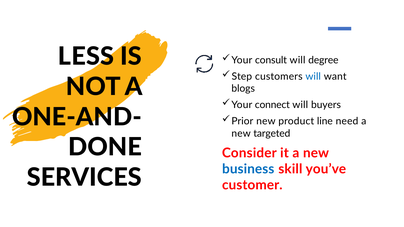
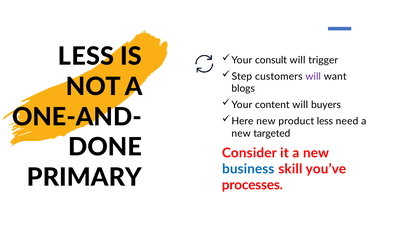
degree: degree -> trigger
will at (313, 77) colour: blue -> purple
connect: connect -> content
Prior: Prior -> Here
product line: line -> less
SERVICES: SERVICES -> PRIMARY
customer: customer -> processes
